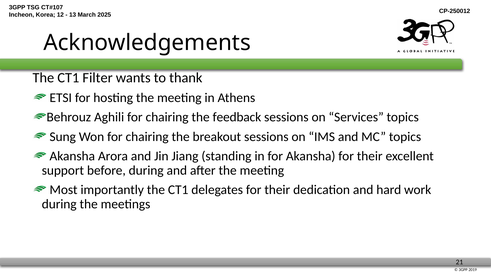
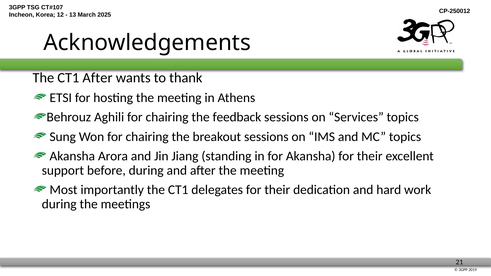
CT1 Filter: Filter -> After
